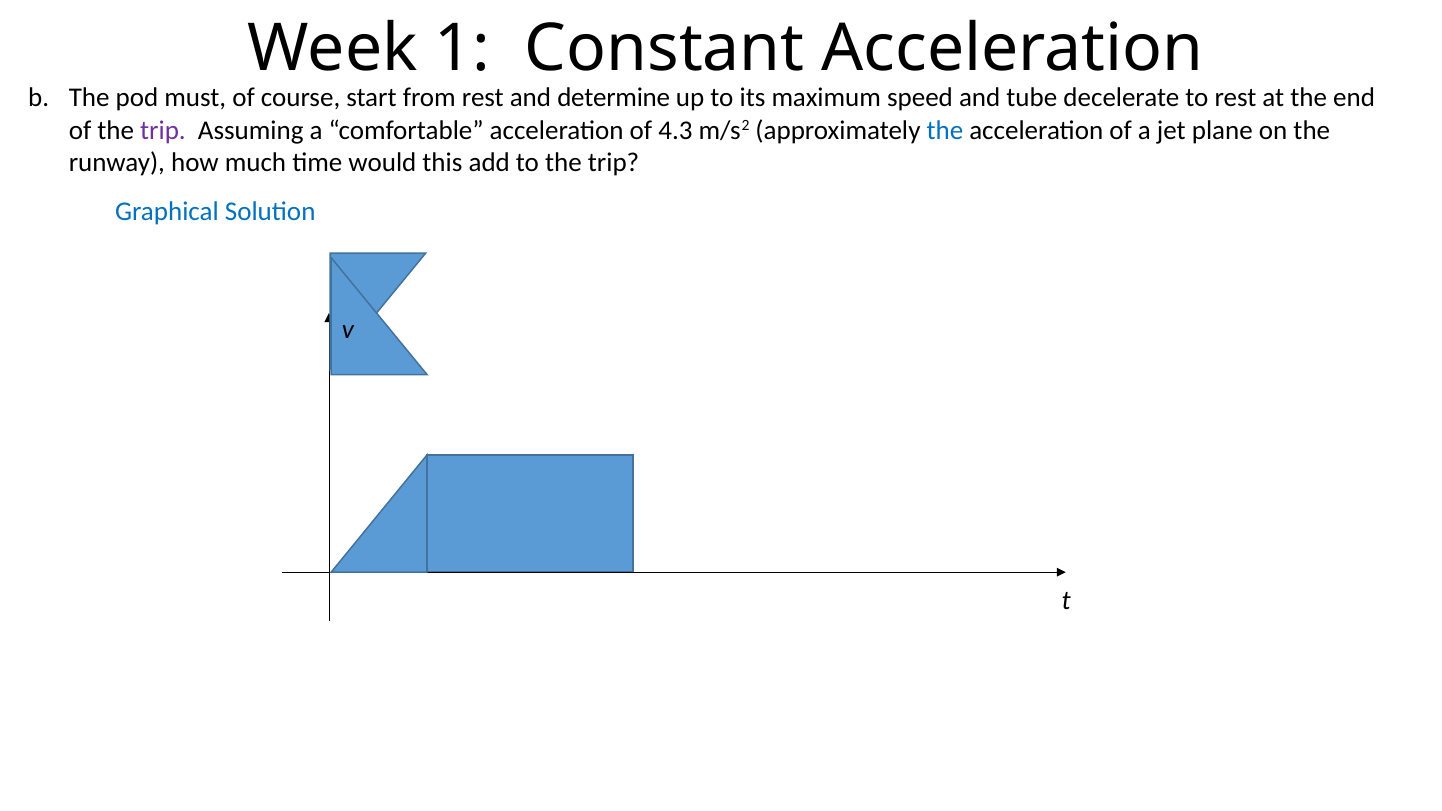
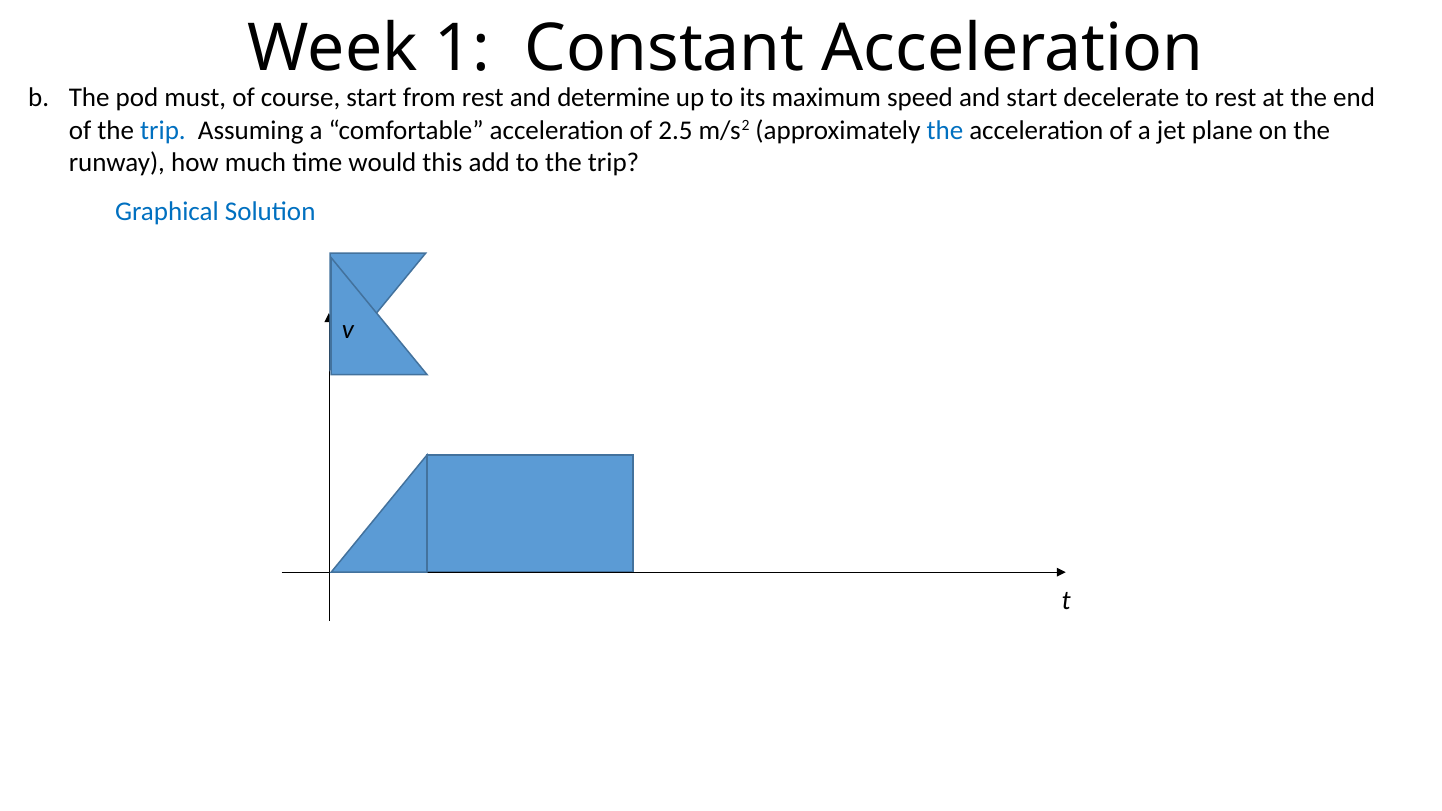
and tube: tube -> start
trip at (163, 130) colour: purple -> blue
4.3: 4.3 -> 2.5
